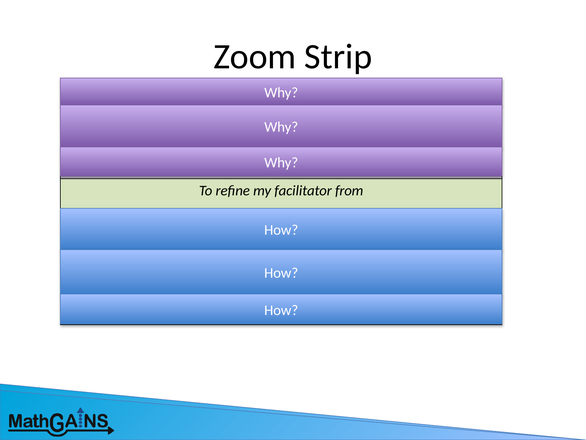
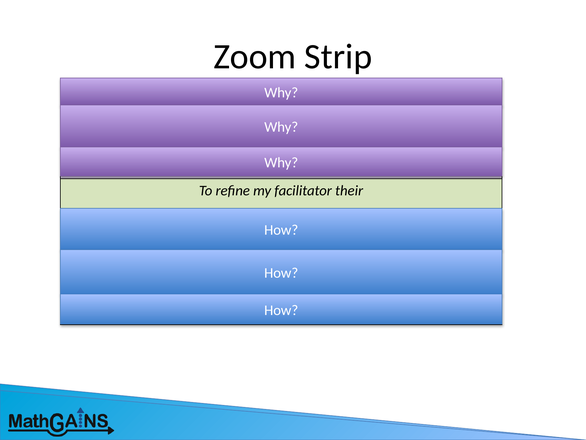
from: from -> their
